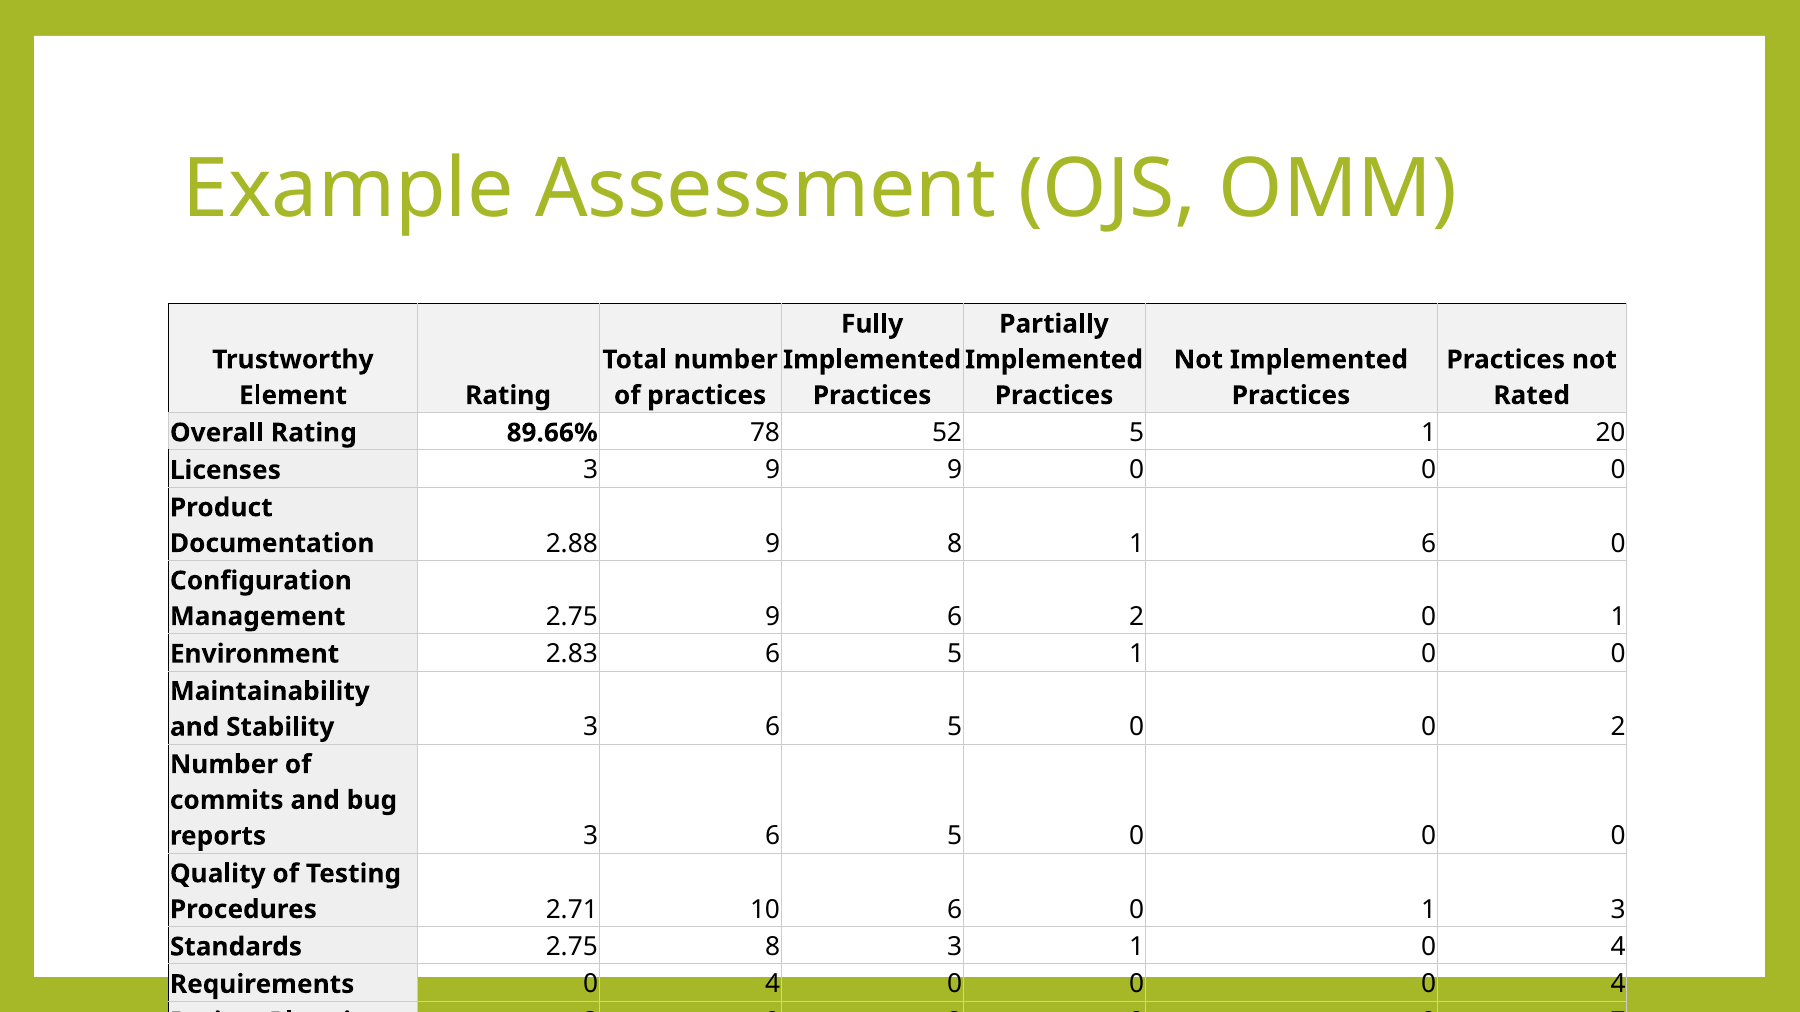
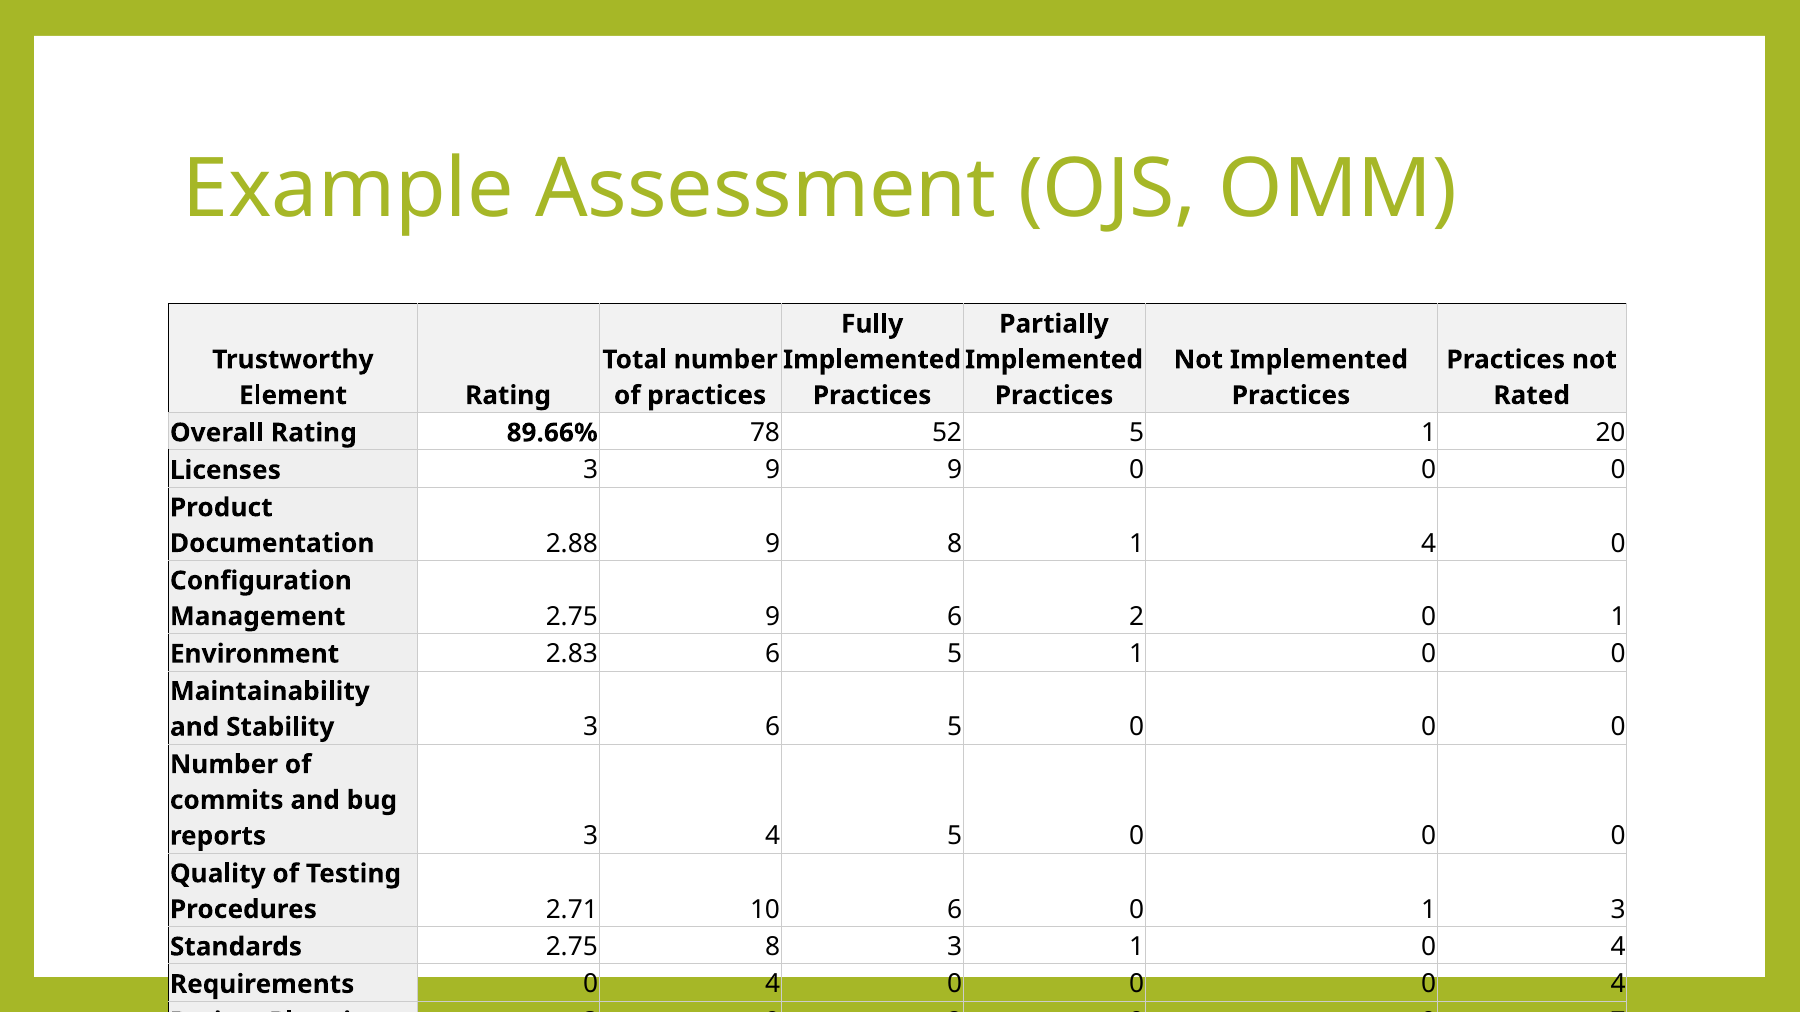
1 6: 6 -> 4
2 at (1618, 727): 2 -> 0
6 at (773, 836): 6 -> 4
